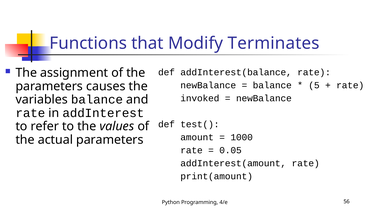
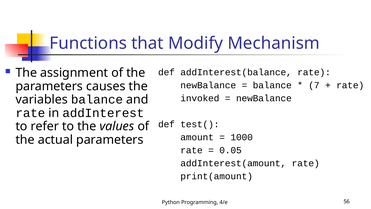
Terminates: Terminates -> Mechanism
5: 5 -> 7
